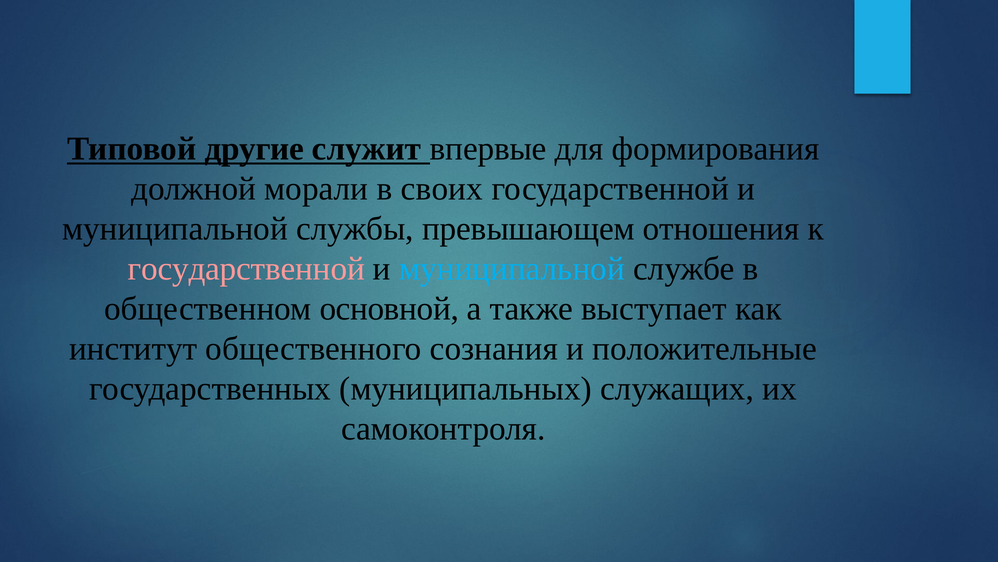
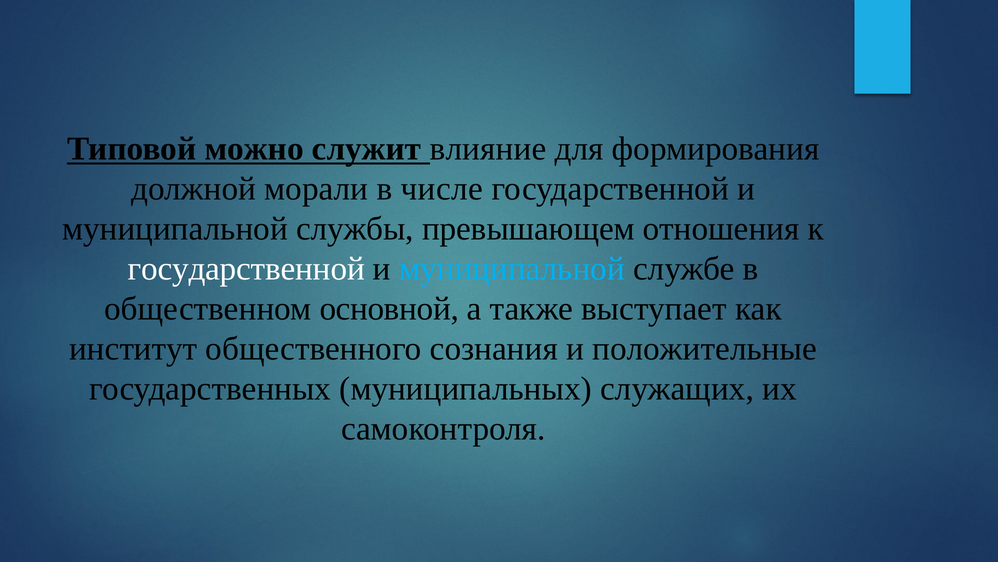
другие: другие -> можно
впервые: впервые -> влияние
своих: своих -> числе
государственной at (246, 269) colour: pink -> white
